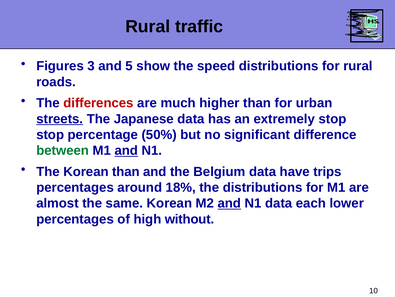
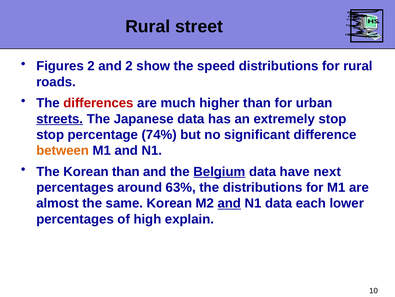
traffic: traffic -> street
Figures 3: 3 -> 2
and 5: 5 -> 2
50%: 50% -> 74%
between colour: green -> orange
and at (126, 150) underline: present -> none
Belgium underline: none -> present
trips: trips -> next
18%: 18% -> 63%
without: without -> explain
